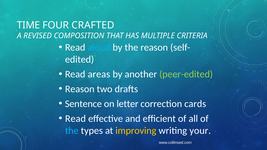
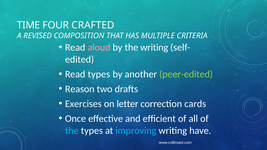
aloud colour: light blue -> pink
the reason: reason -> writing
Read areas: areas -> types
Sentence: Sentence -> Exercises
Read at (75, 119): Read -> Once
improving colour: yellow -> light blue
your: your -> have
